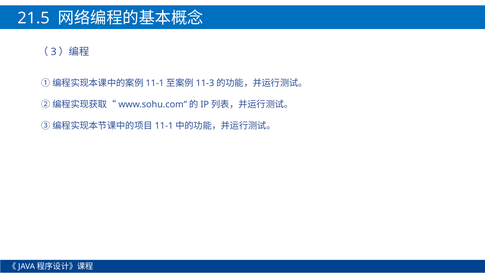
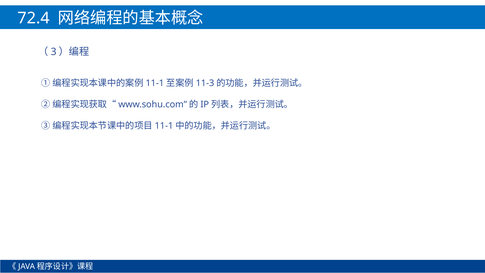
21.5: 21.5 -> 72.4
